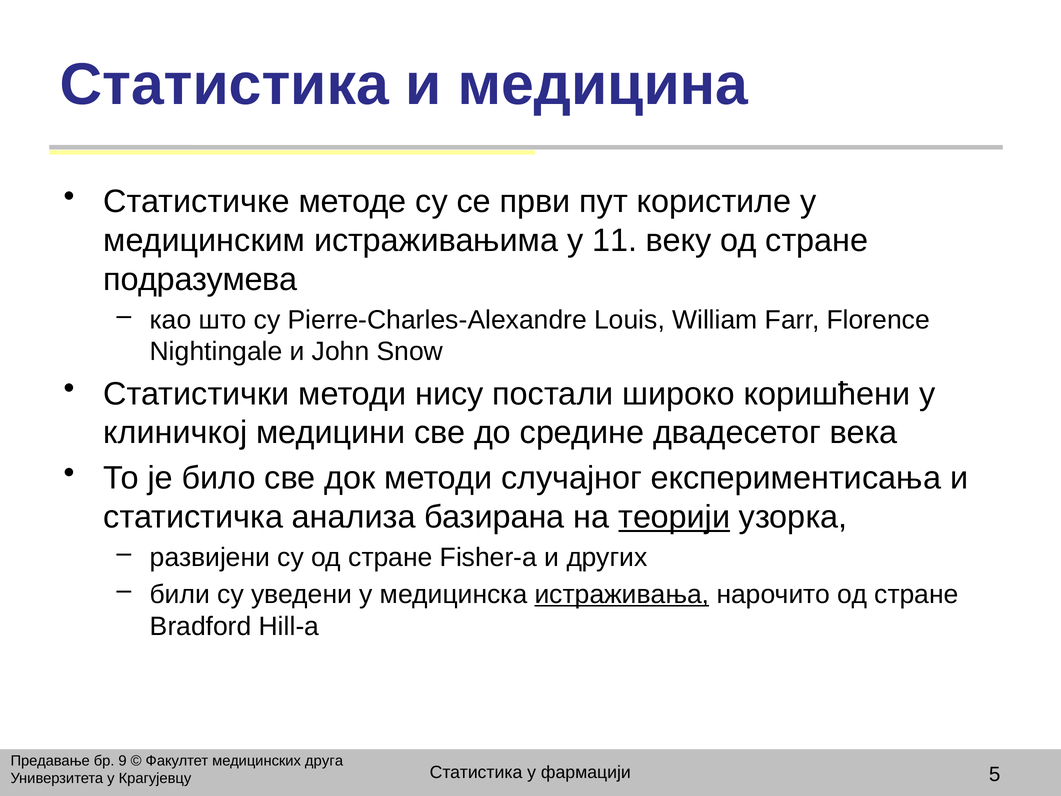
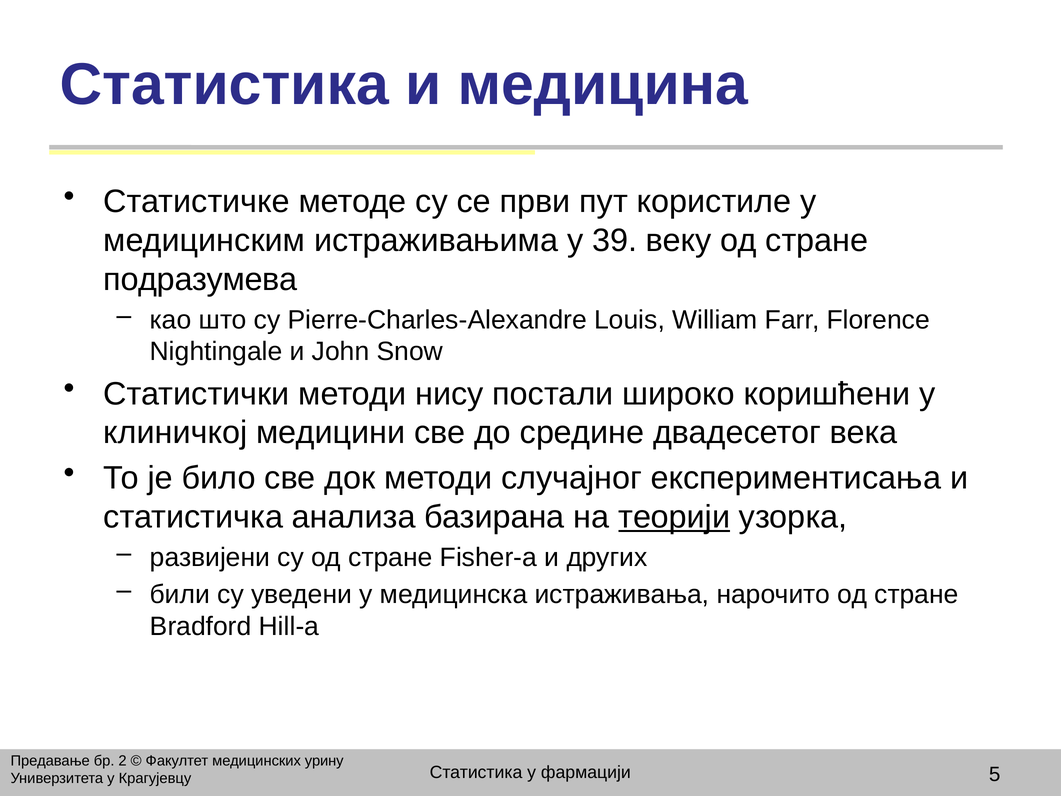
11: 11 -> 39
истраживања underline: present -> none
9: 9 -> 2
друга: друга -> урину
